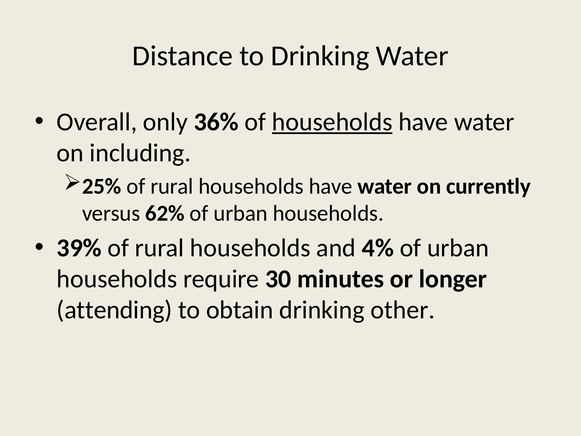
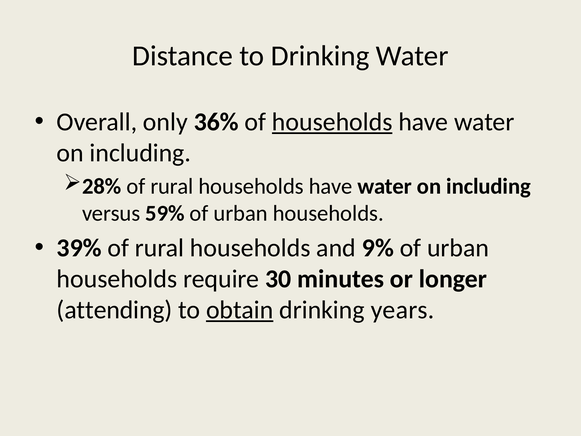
25%: 25% -> 28%
currently at (489, 186): currently -> including
62%: 62% -> 59%
4%: 4% -> 9%
obtain underline: none -> present
other: other -> years
